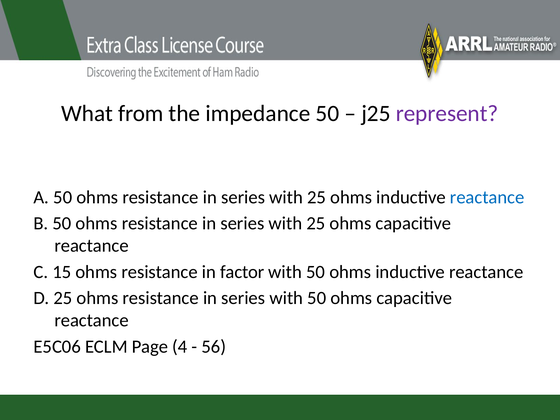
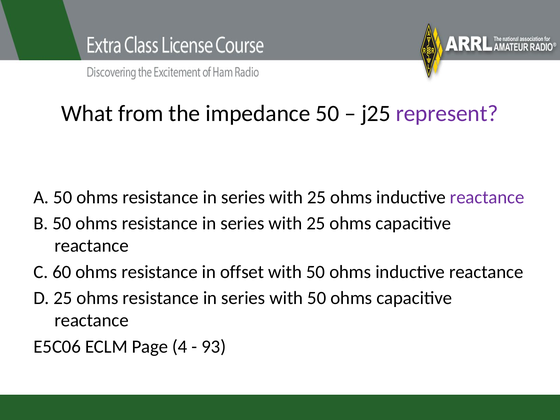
reactance at (487, 197) colour: blue -> purple
15: 15 -> 60
factor: factor -> offset
56: 56 -> 93
